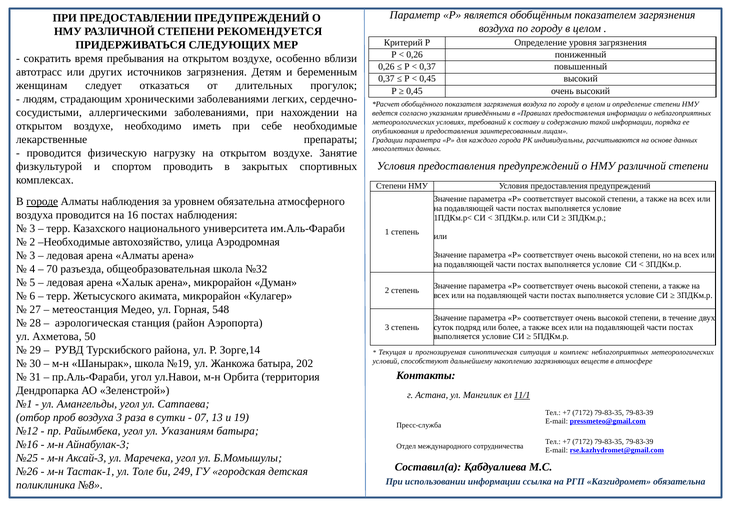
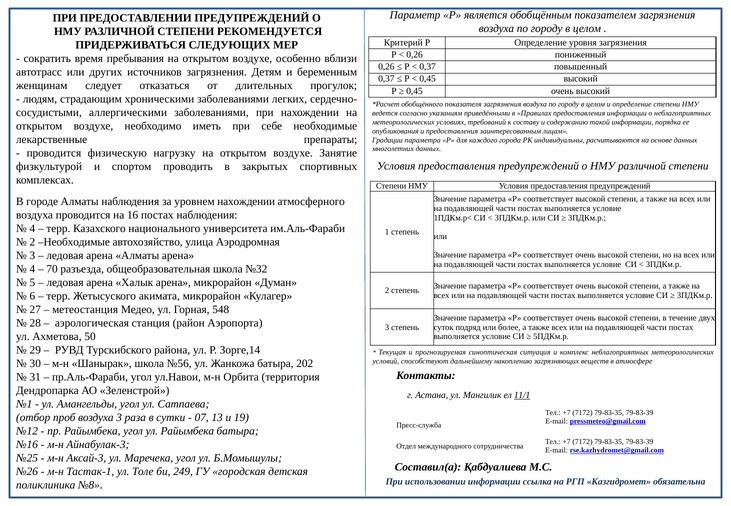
городе underline: present -> none
уровнем обязательна: обязательна -> нахождении
3 at (32, 229): 3 -> 4
№19: №19 -> №56
ул Указаниям: Указаниям -> Райымбека
